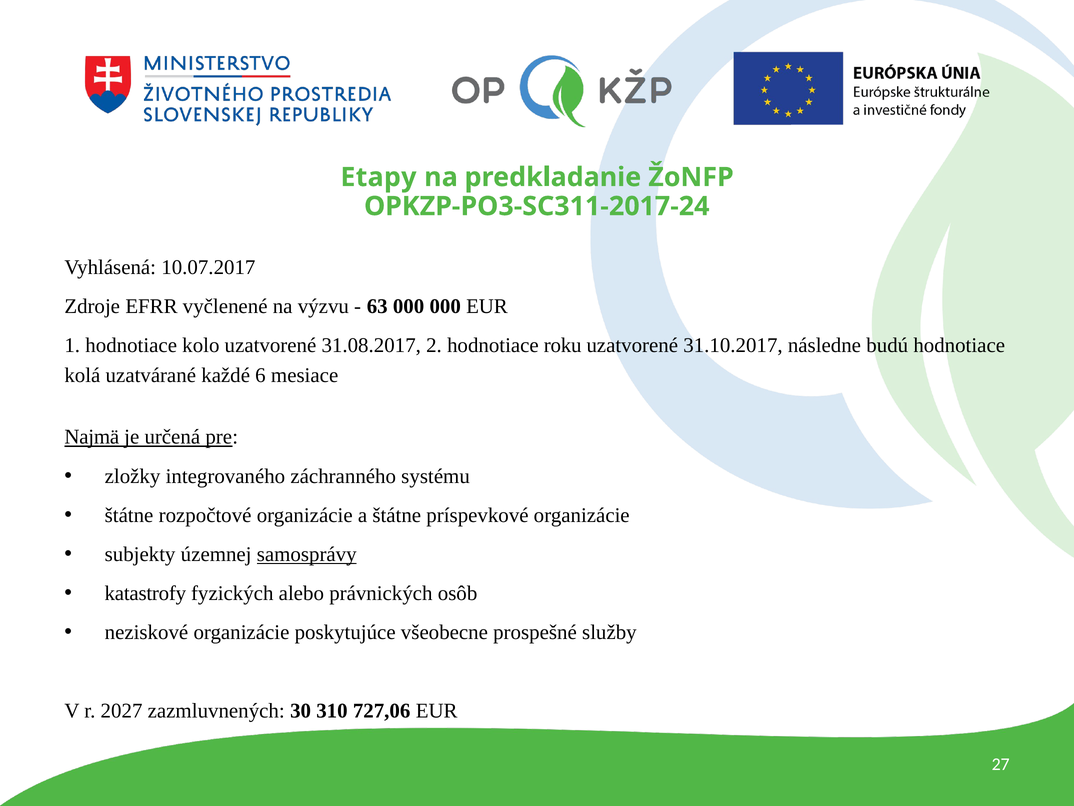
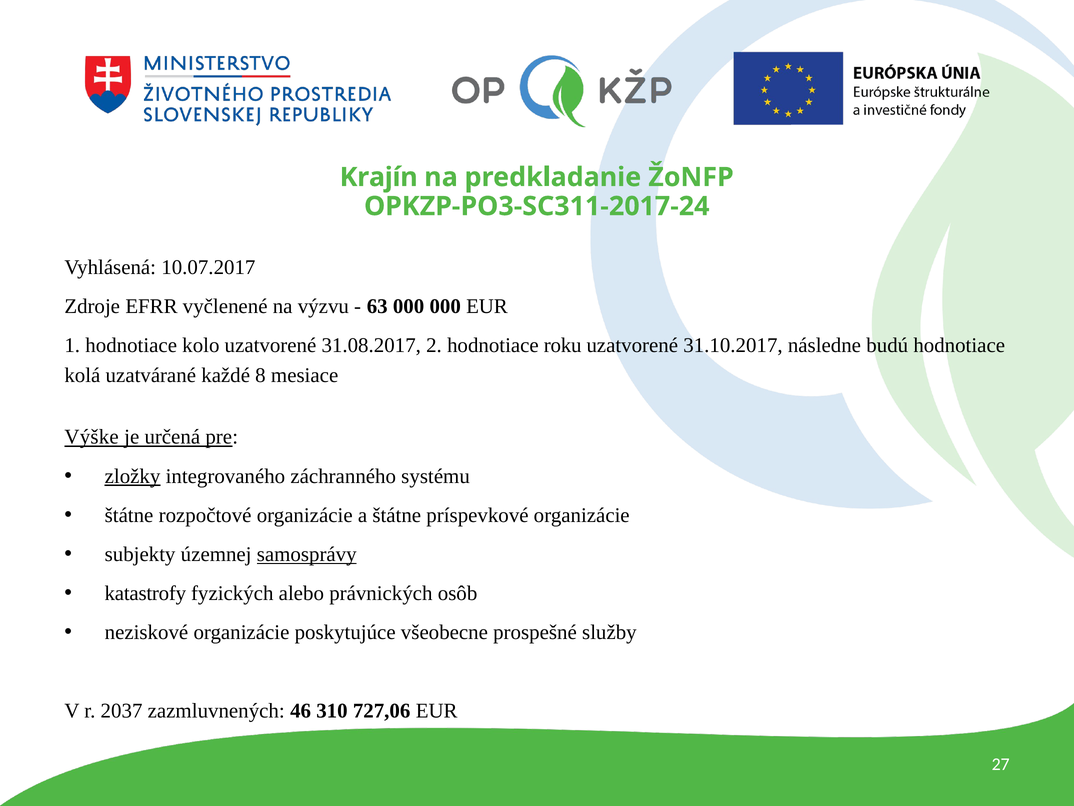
Etapy: Etapy -> Krajín
6: 6 -> 8
Najmä: Najmä -> Výške
zložky underline: none -> present
2027: 2027 -> 2037
30: 30 -> 46
